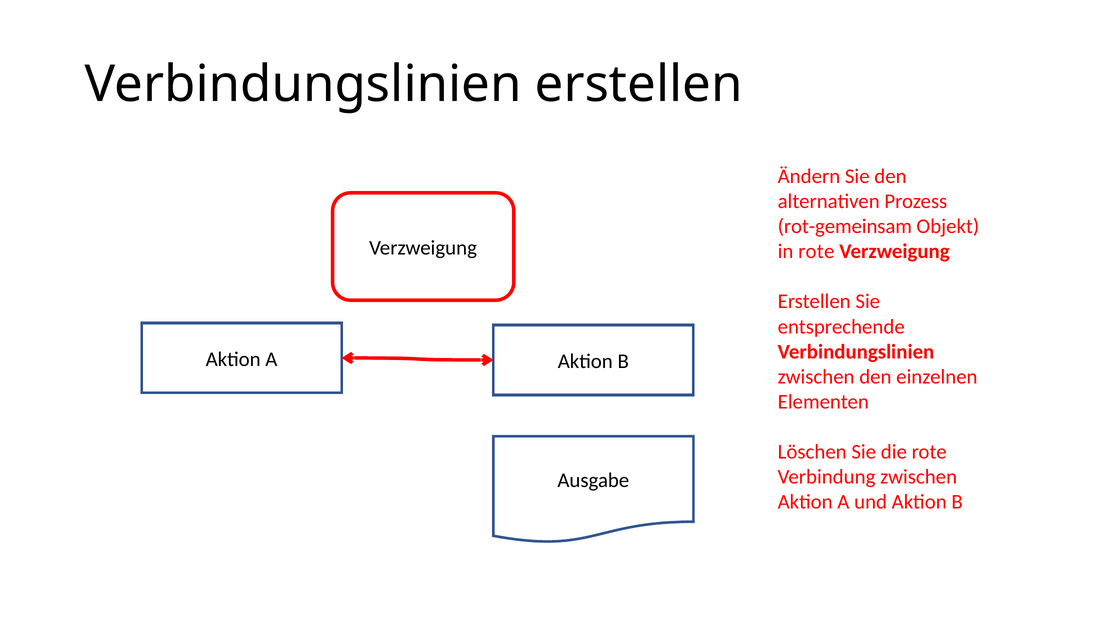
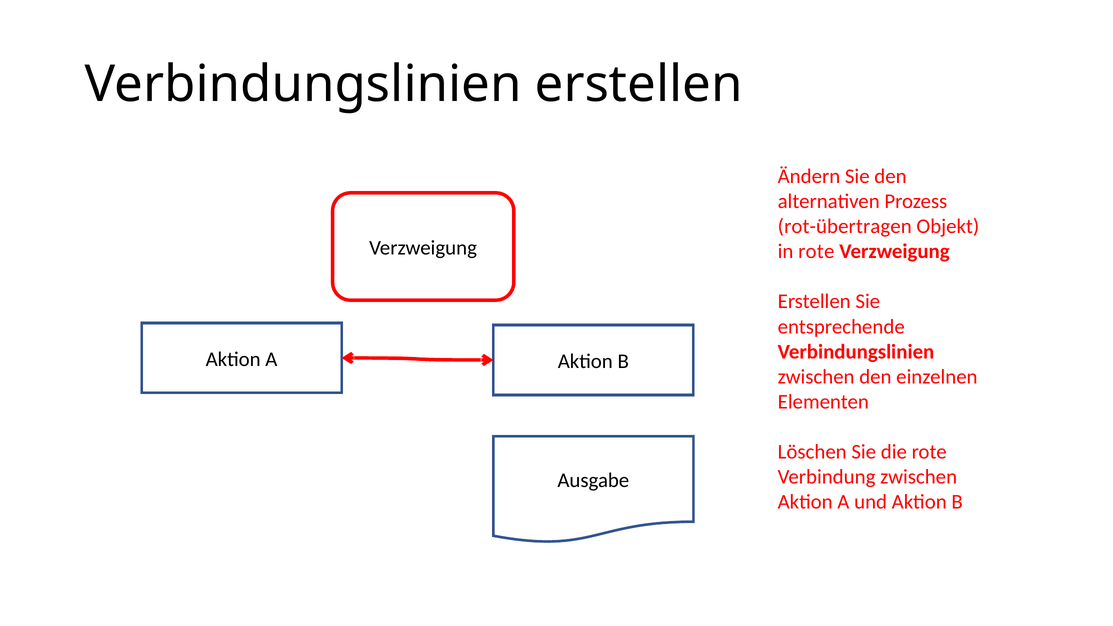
rot-gemeinsam: rot-gemeinsam -> rot-übertragen
